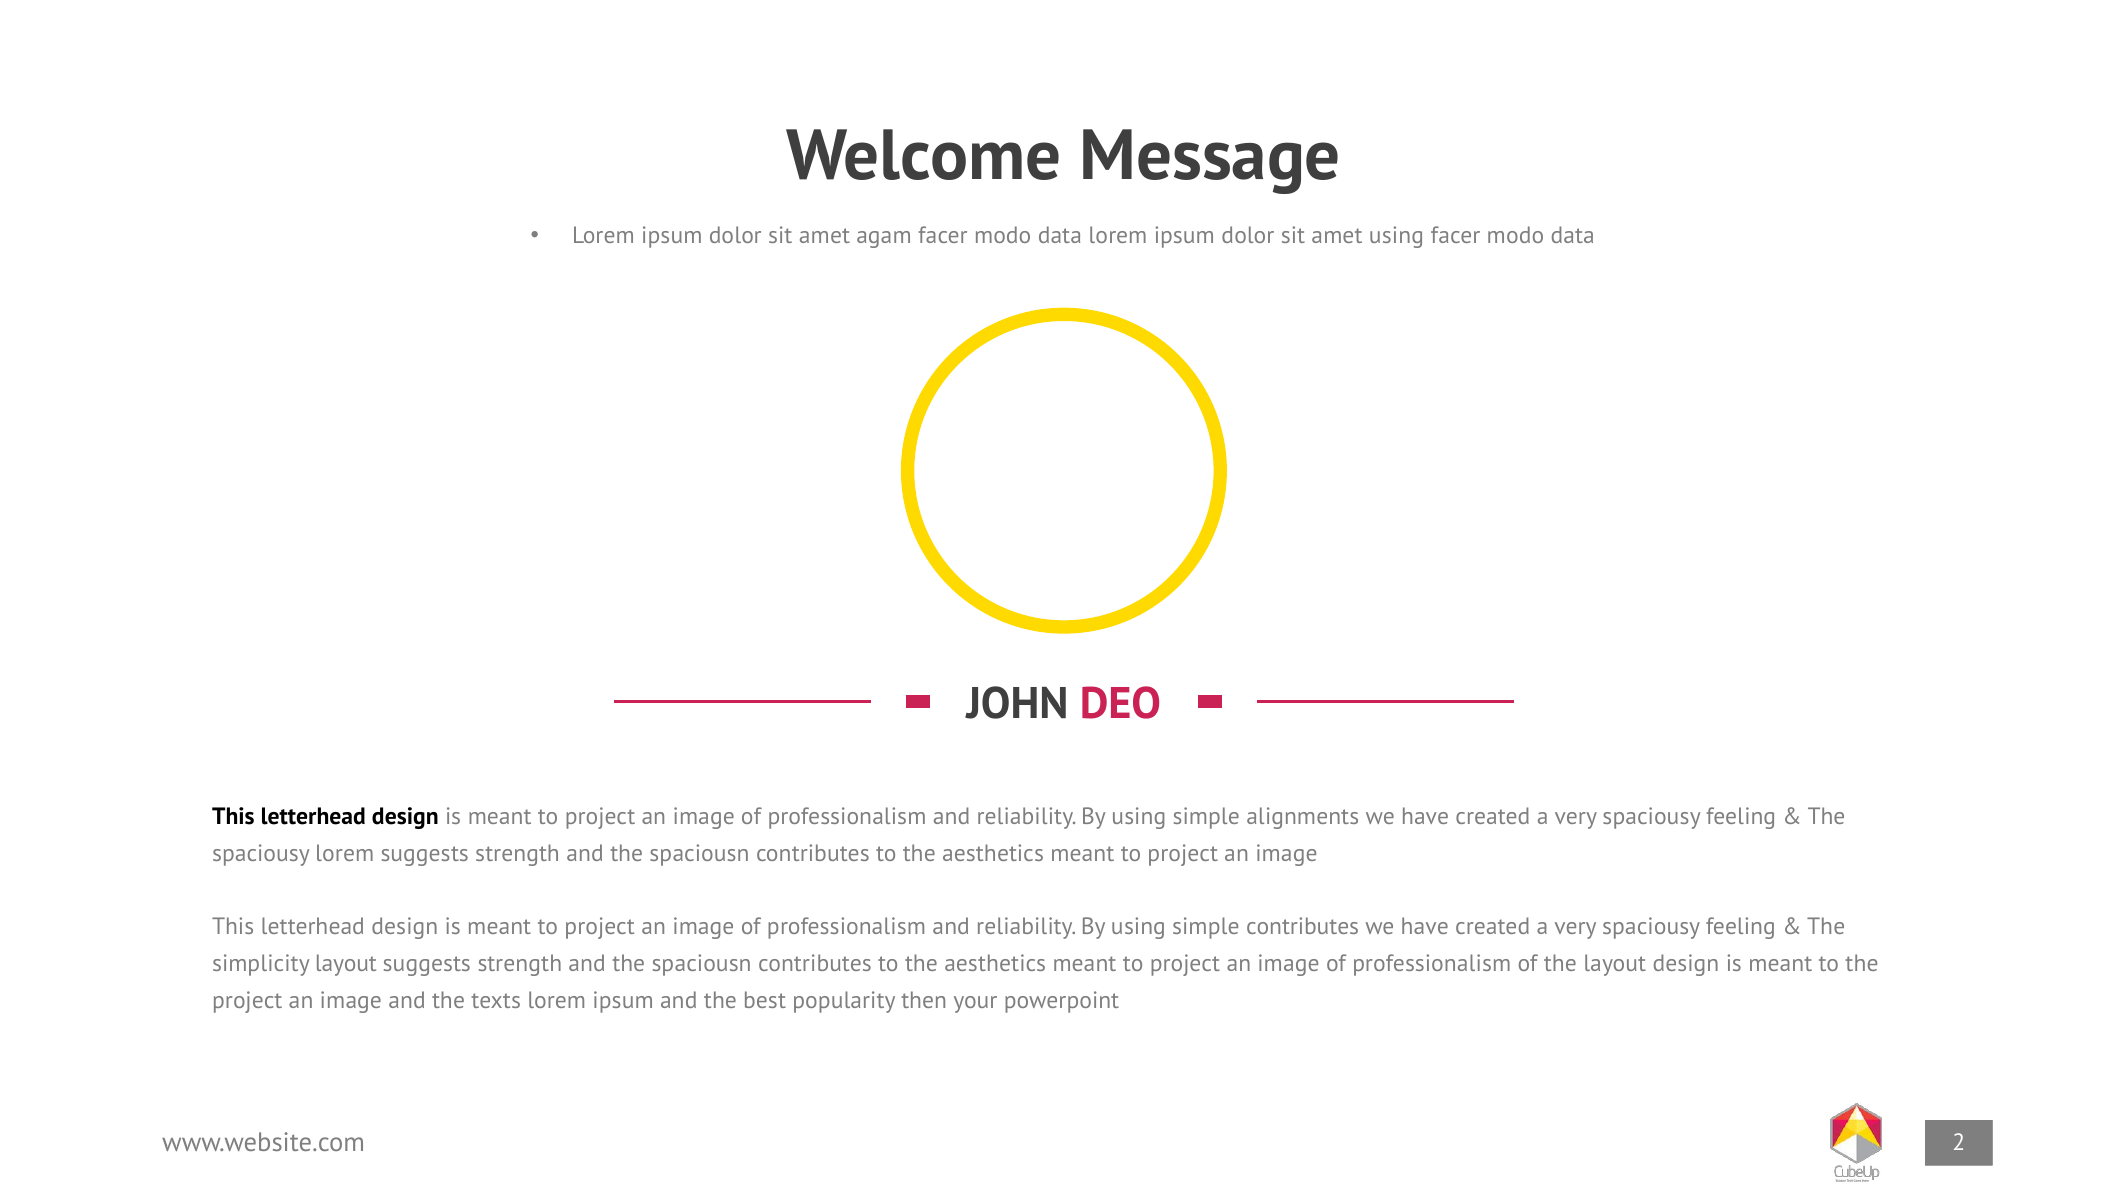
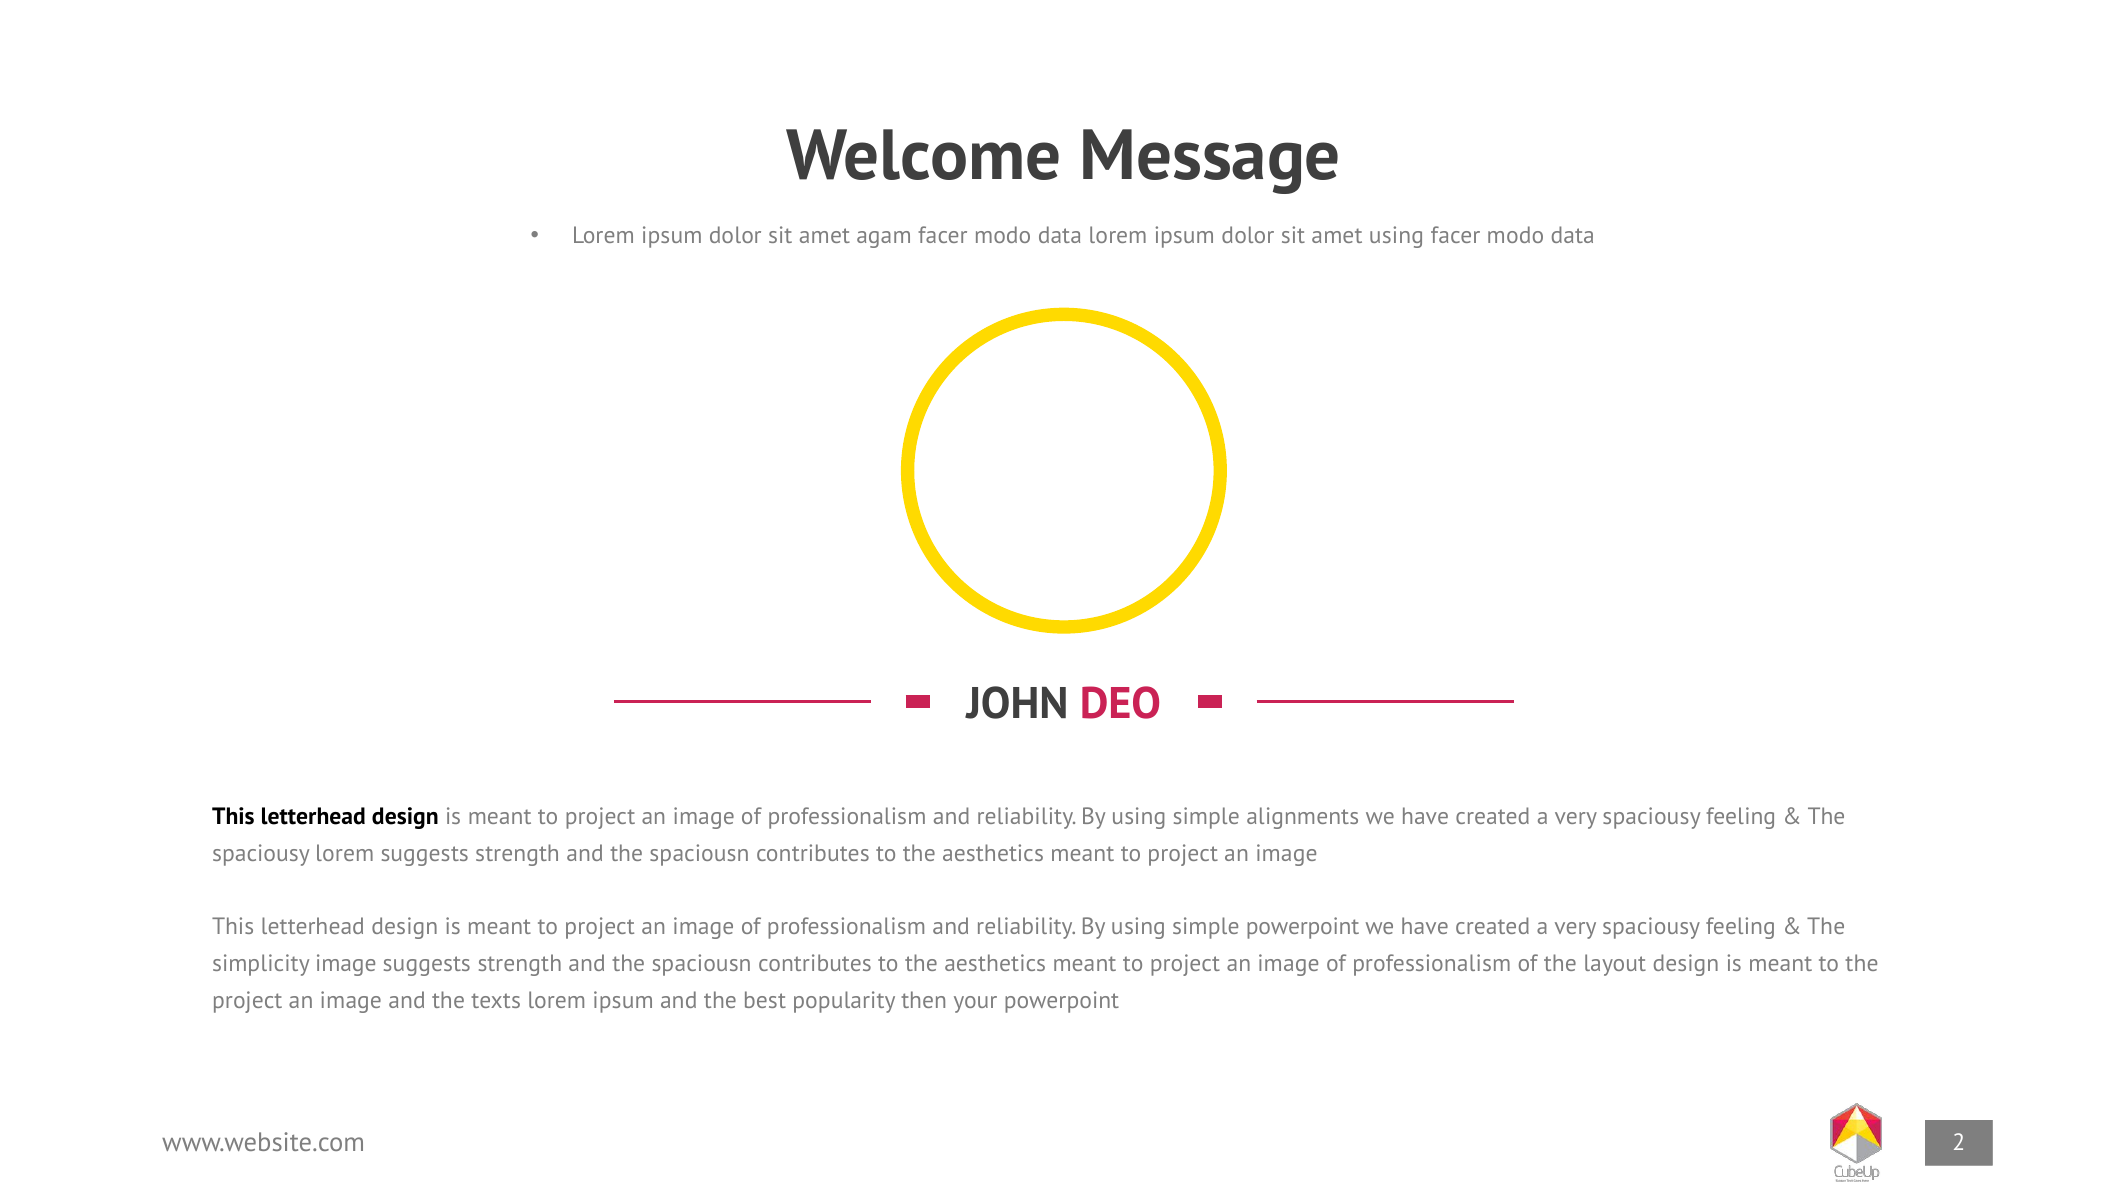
simple contributes: contributes -> powerpoint
simplicity layout: layout -> image
